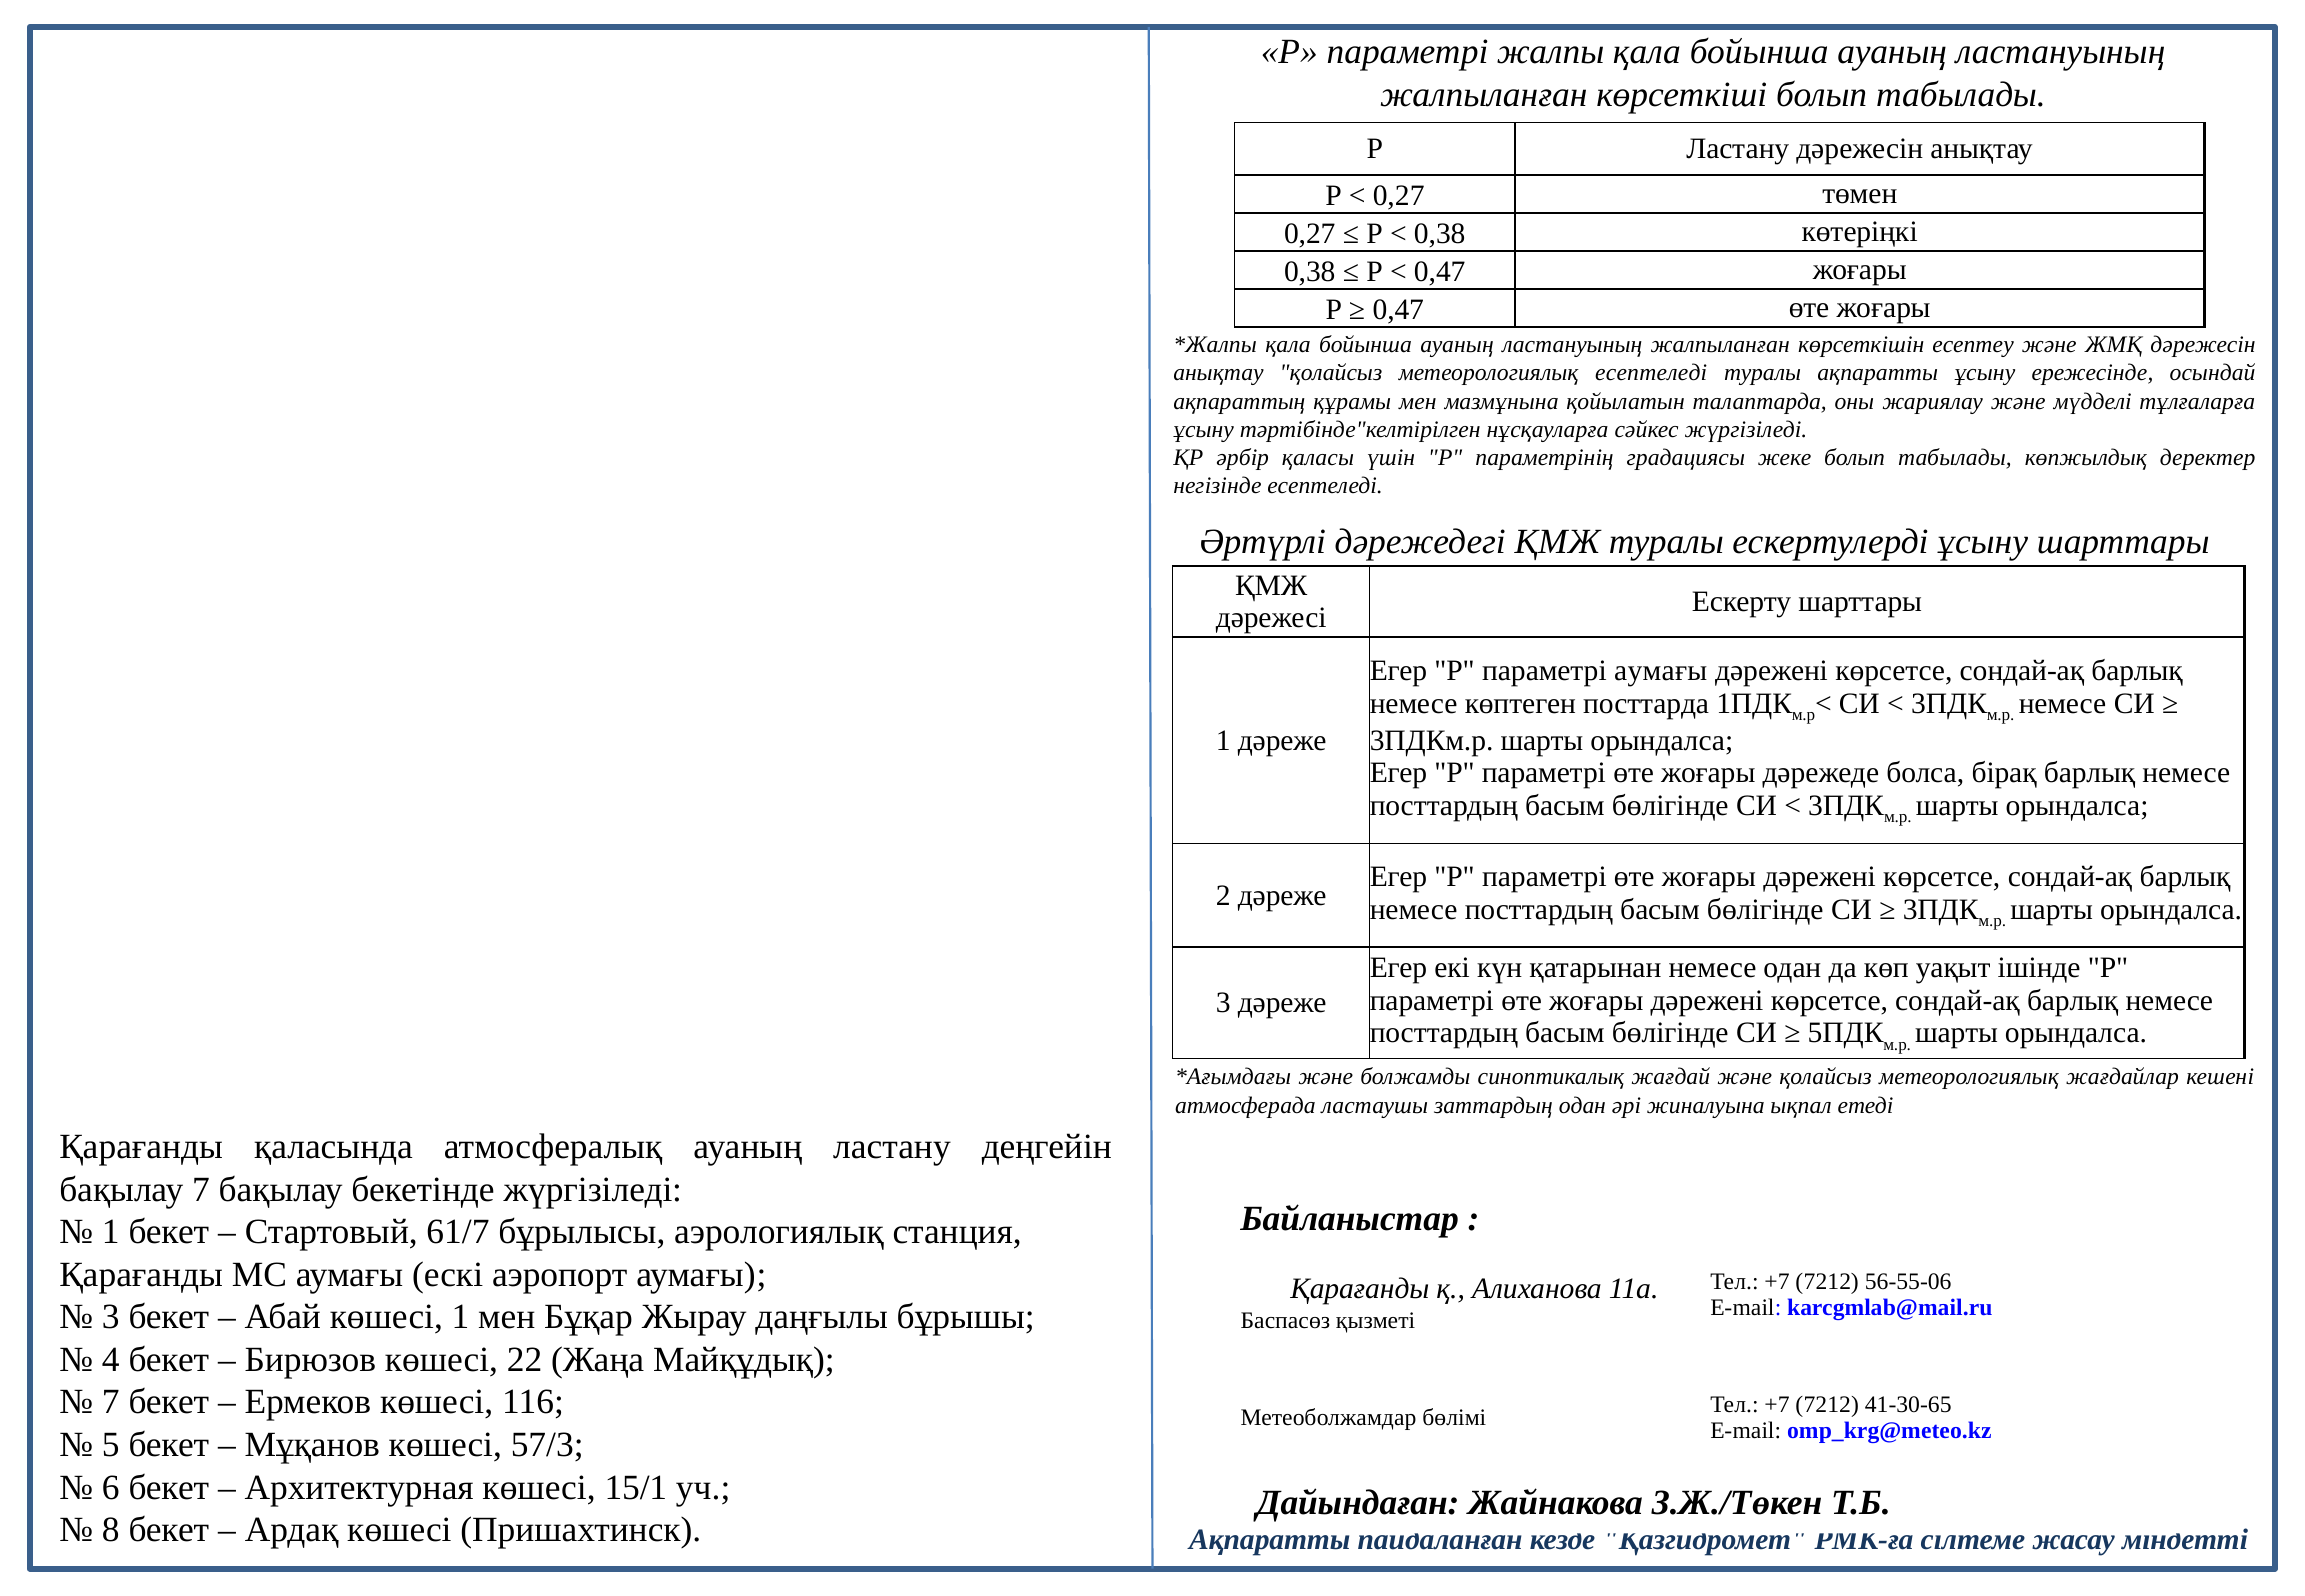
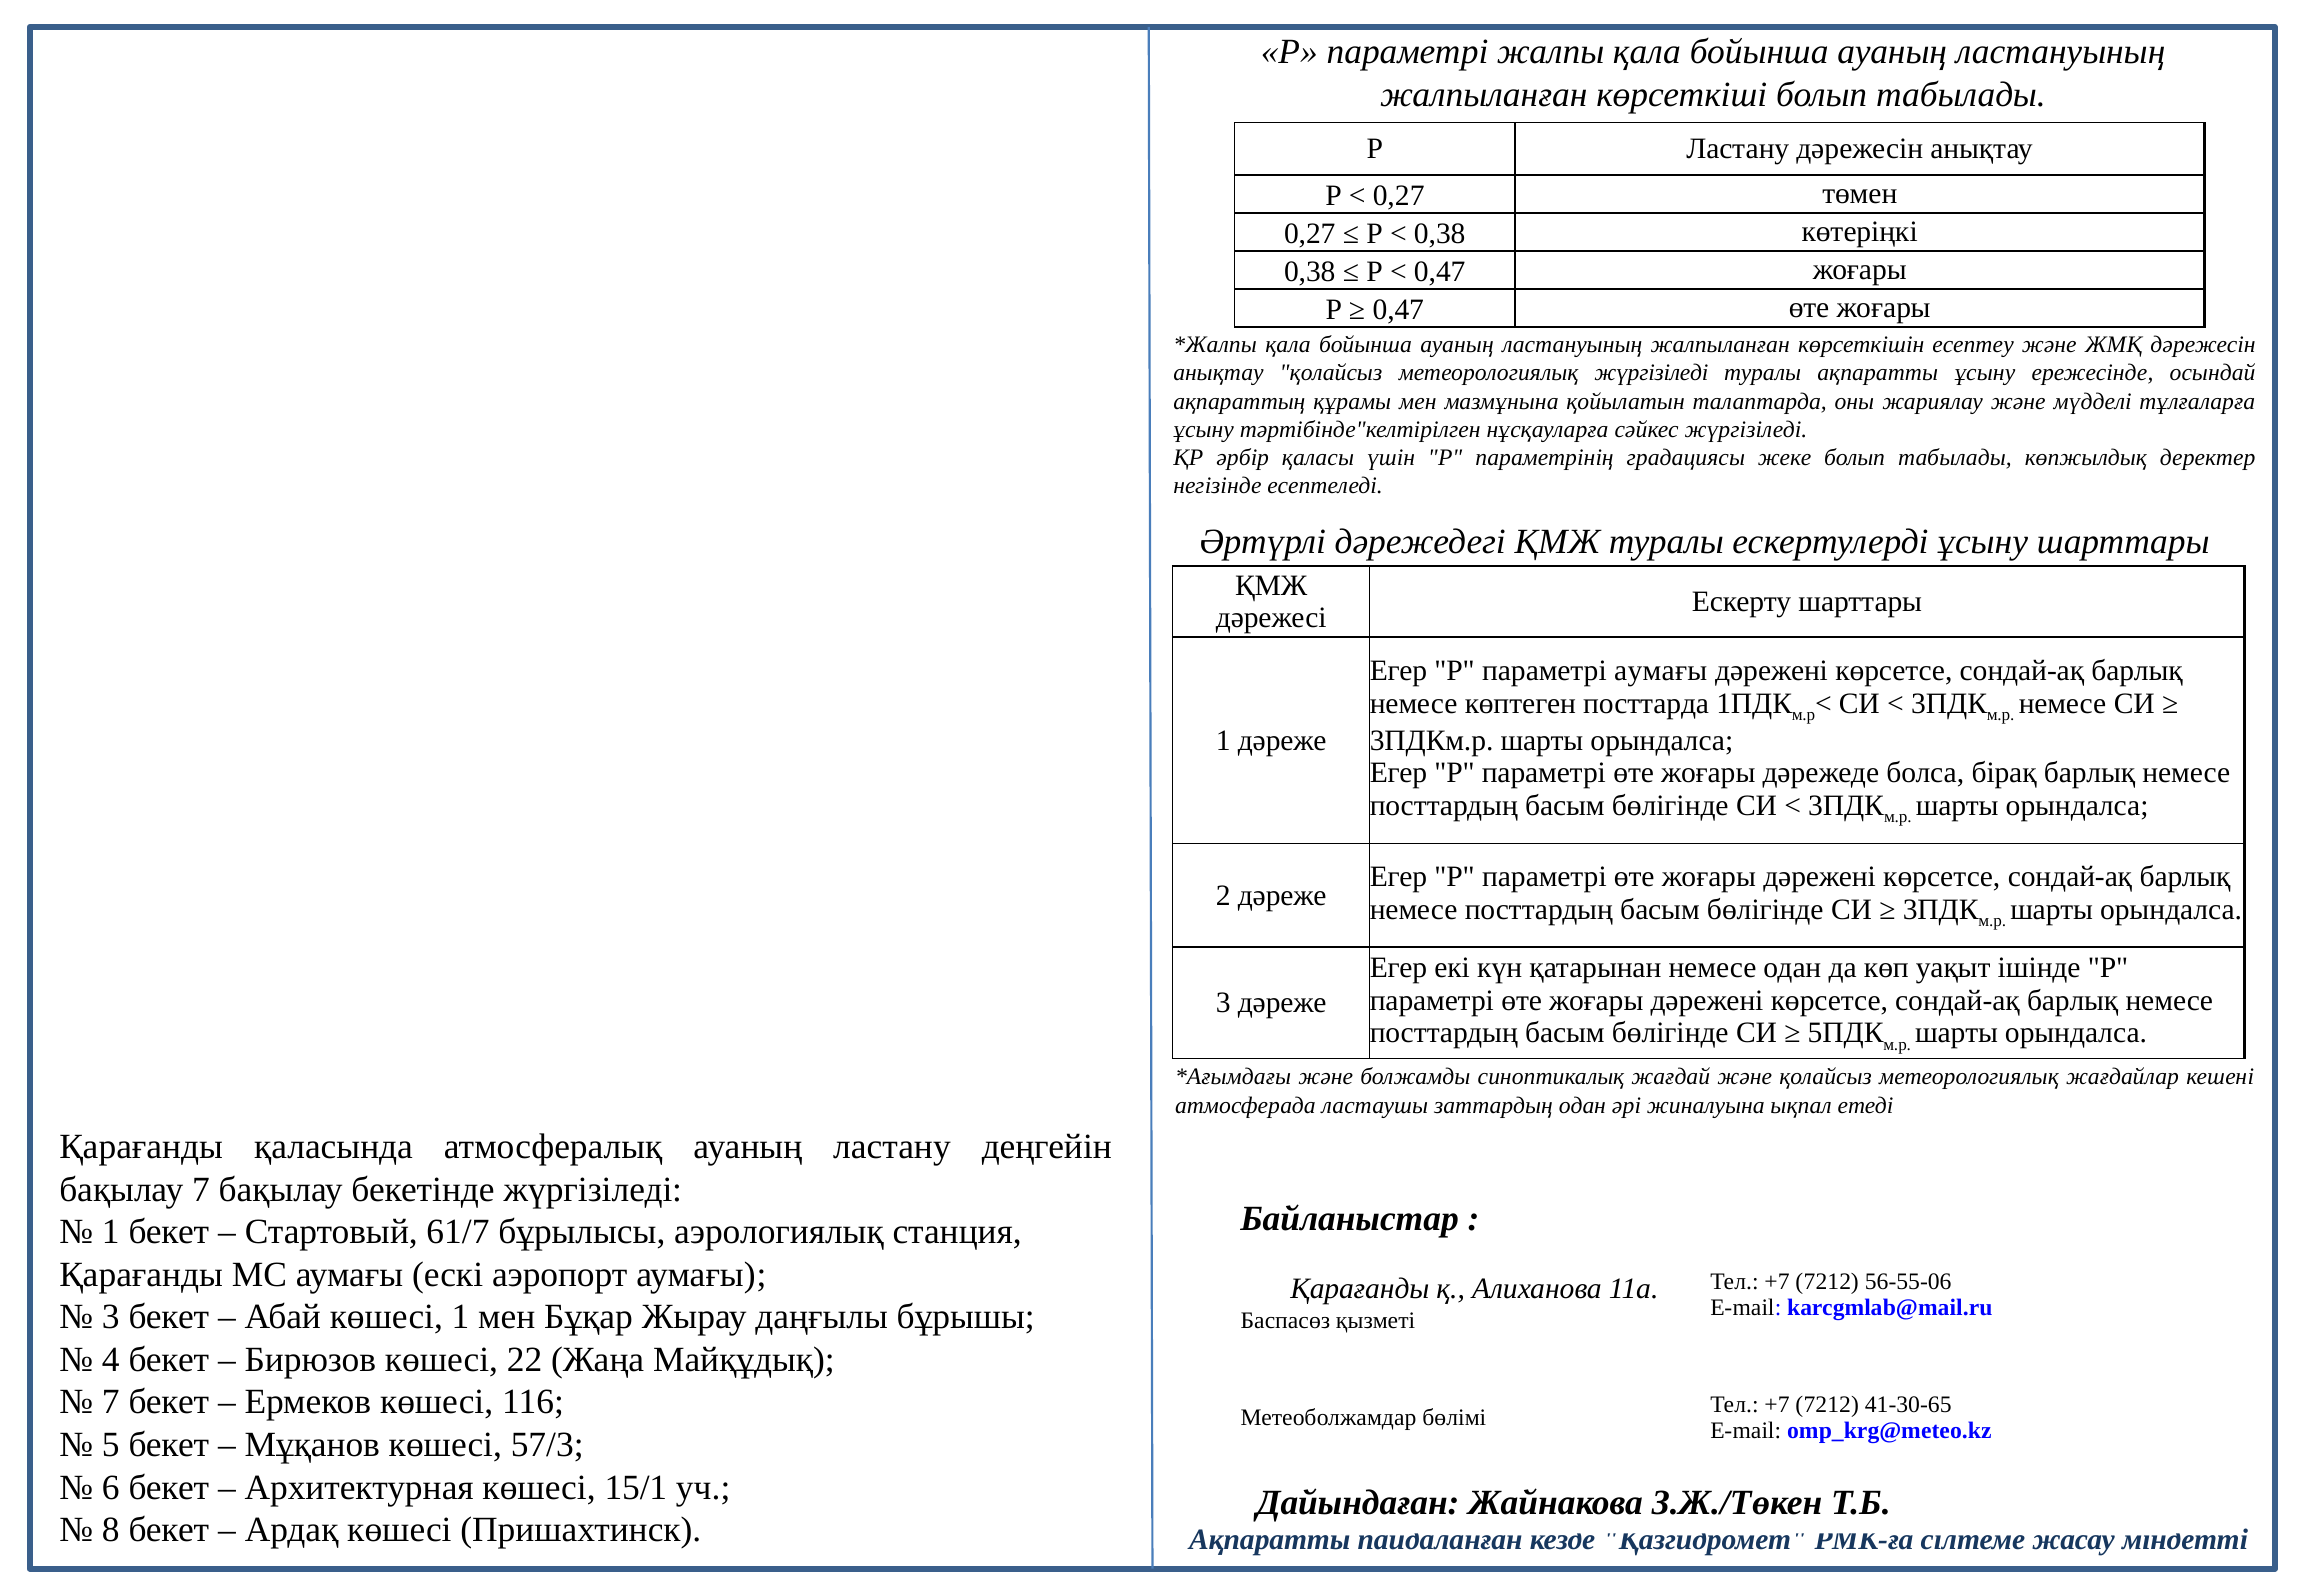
метеорологиялық есептеледі: есептеледі -> жүргізіледі
